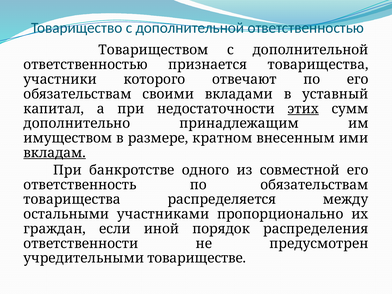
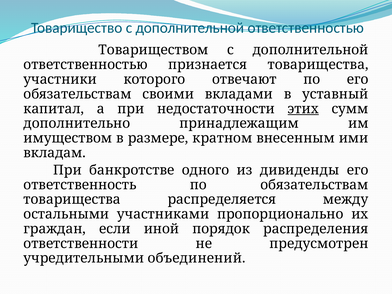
вкладам underline: present -> none
совместной: совместной -> дивиденды
товариществе: товариществе -> объединений
